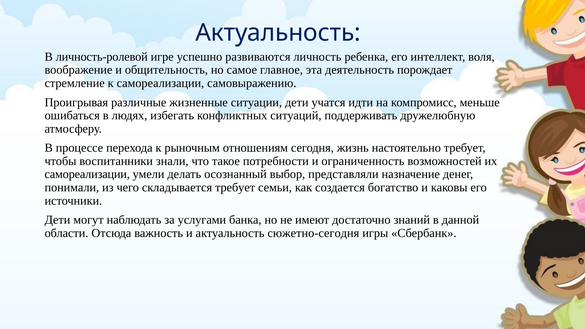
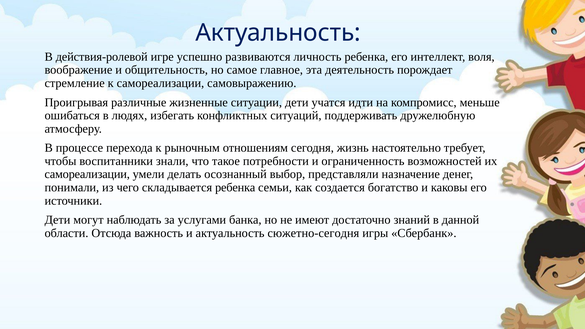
личность-ролевой: личность-ролевой -> действия-ролевой
складывается требует: требует -> ребенка
